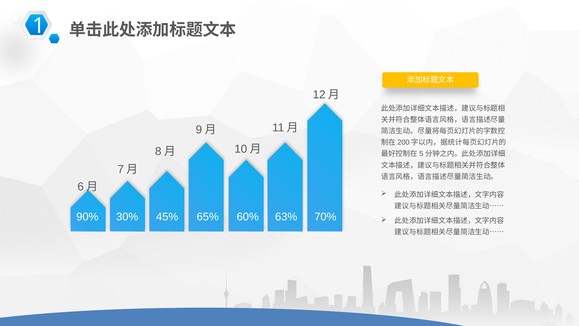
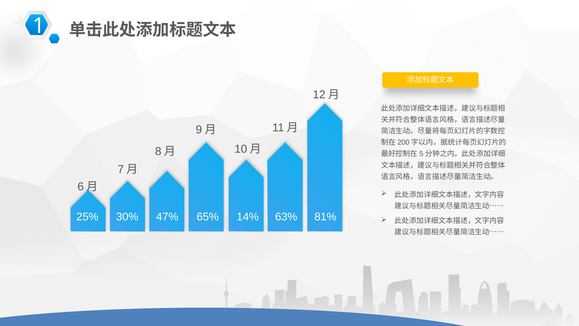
90%: 90% -> 25%
45%: 45% -> 47%
60%: 60% -> 14%
70%: 70% -> 81%
